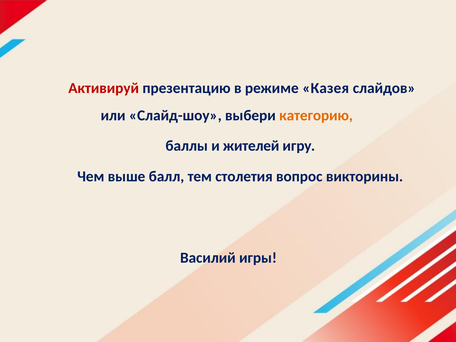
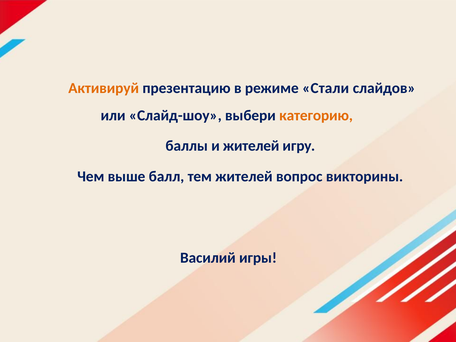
Активируй colour: red -> orange
Казея: Казея -> Стали
тем столетия: столетия -> жителей
